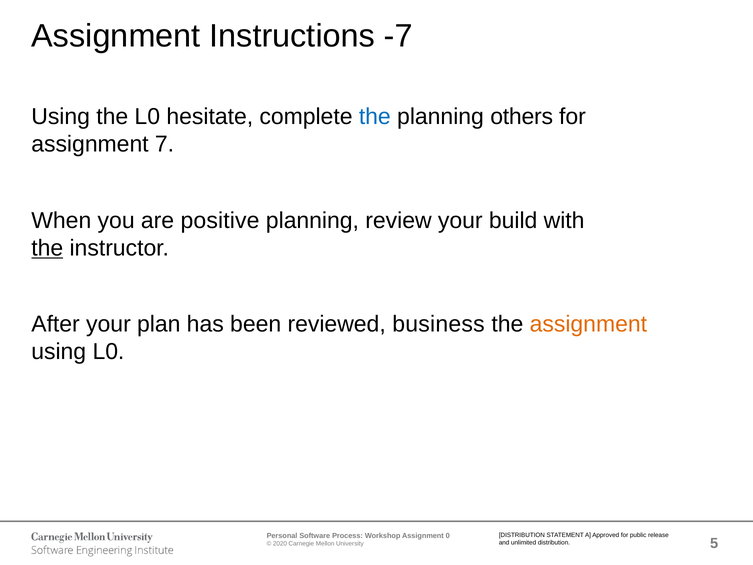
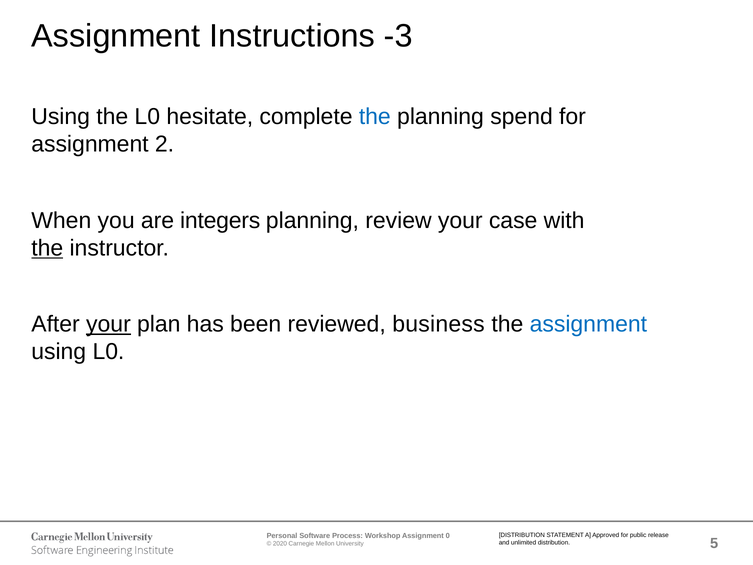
-7: -7 -> -3
others: others -> spend
7: 7 -> 2
positive: positive -> integers
build: build -> case
your at (108, 324) underline: none -> present
assignment at (588, 324) colour: orange -> blue
